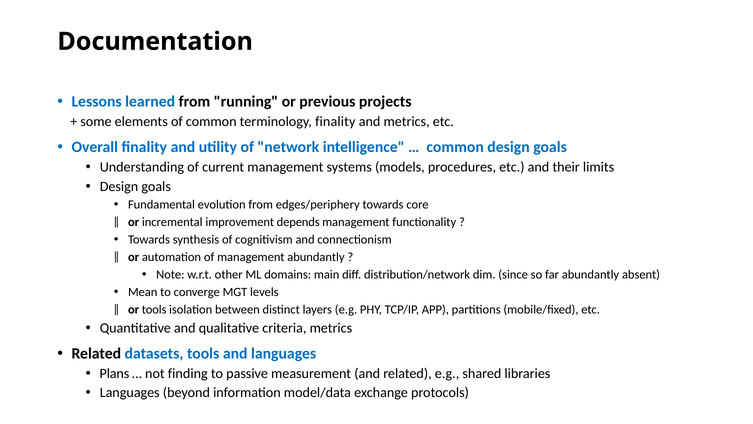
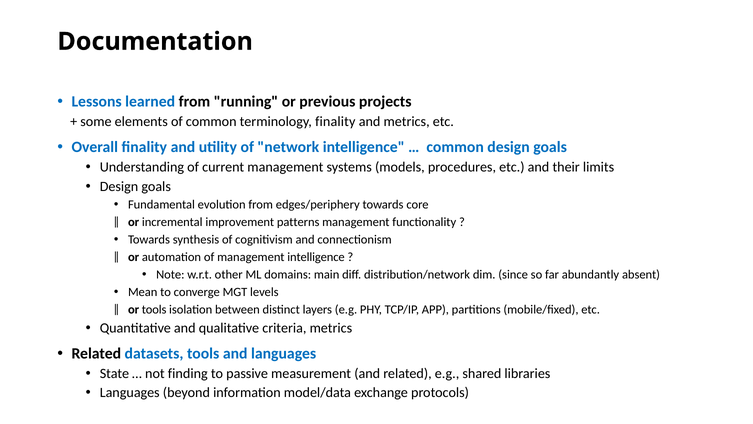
depends: depends -> patterns
management abundantly: abundantly -> intelligence
Plans: Plans -> State
